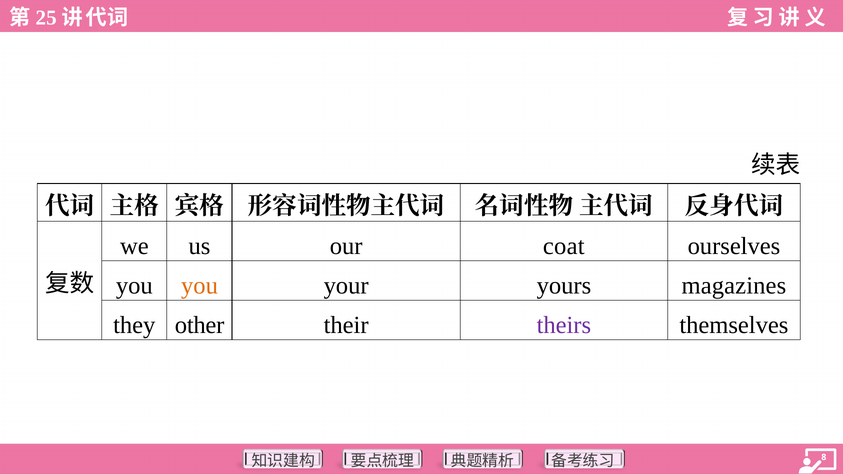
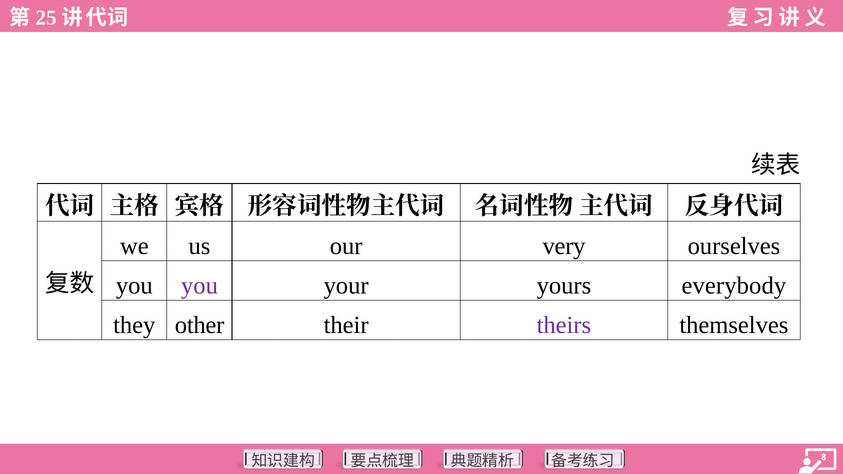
coat: coat -> very
you at (200, 286) colour: orange -> purple
magazines: magazines -> everybody
